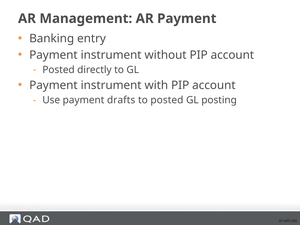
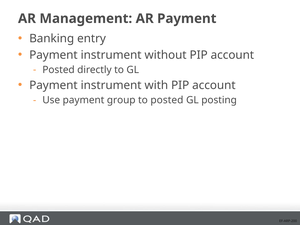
drafts: drafts -> group
